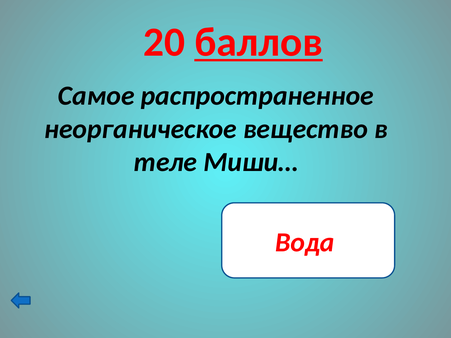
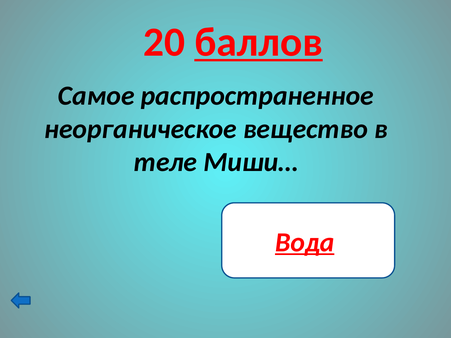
Вода underline: none -> present
